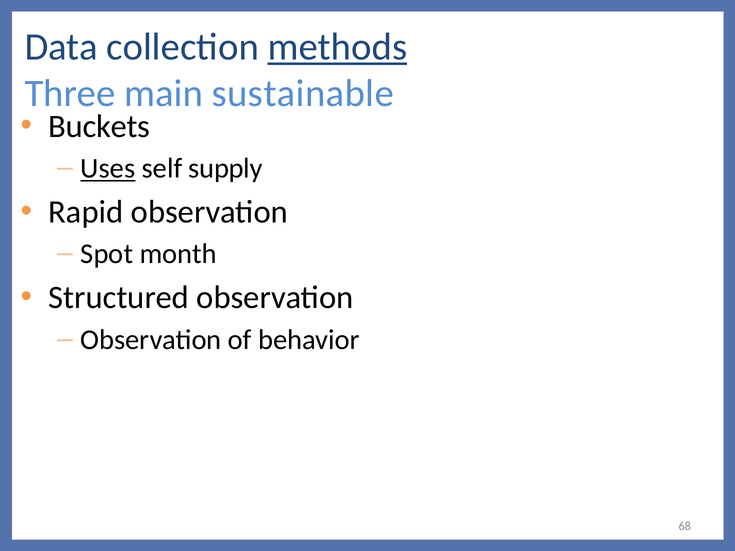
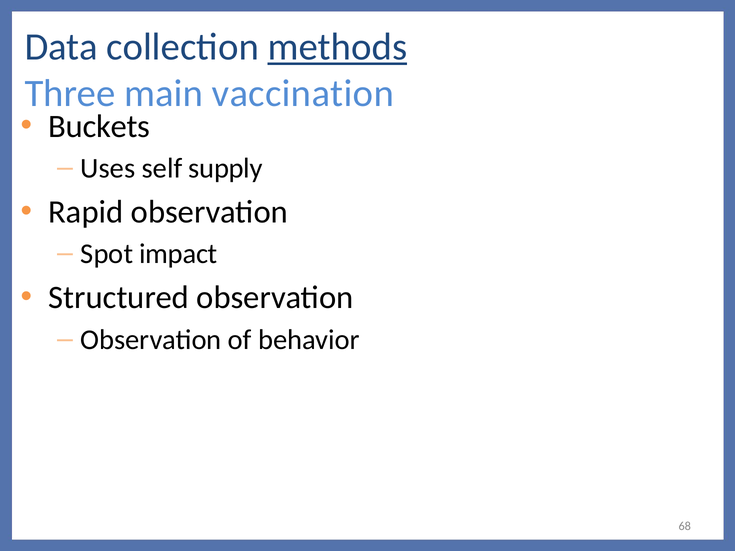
sustainable: sustainable -> vaccination
Uses underline: present -> none
month: month -> impact
